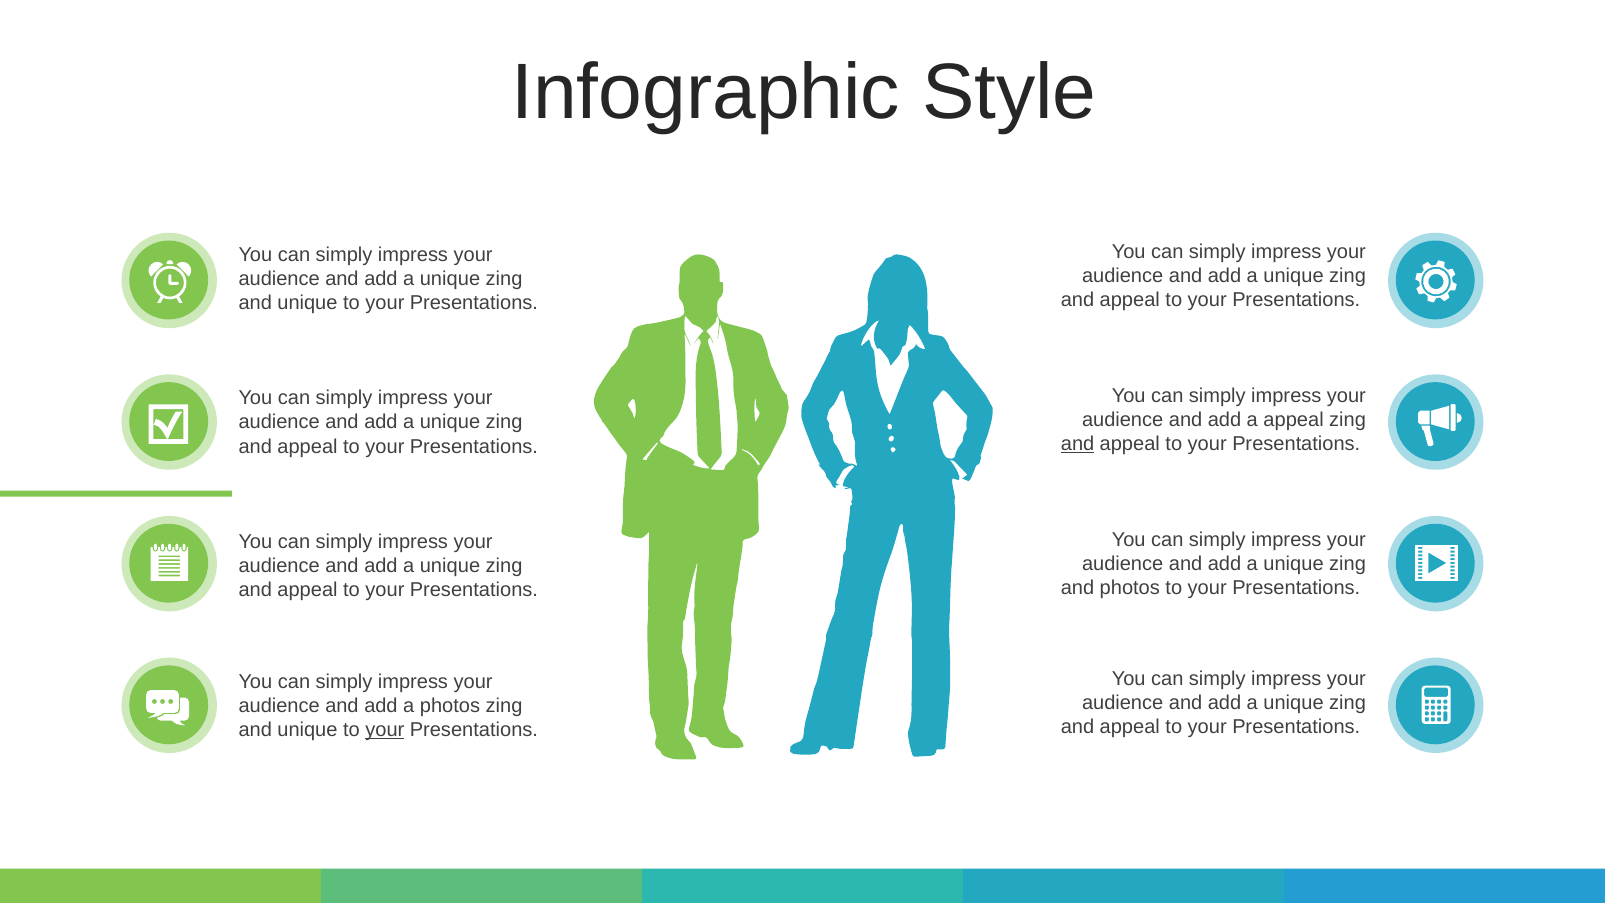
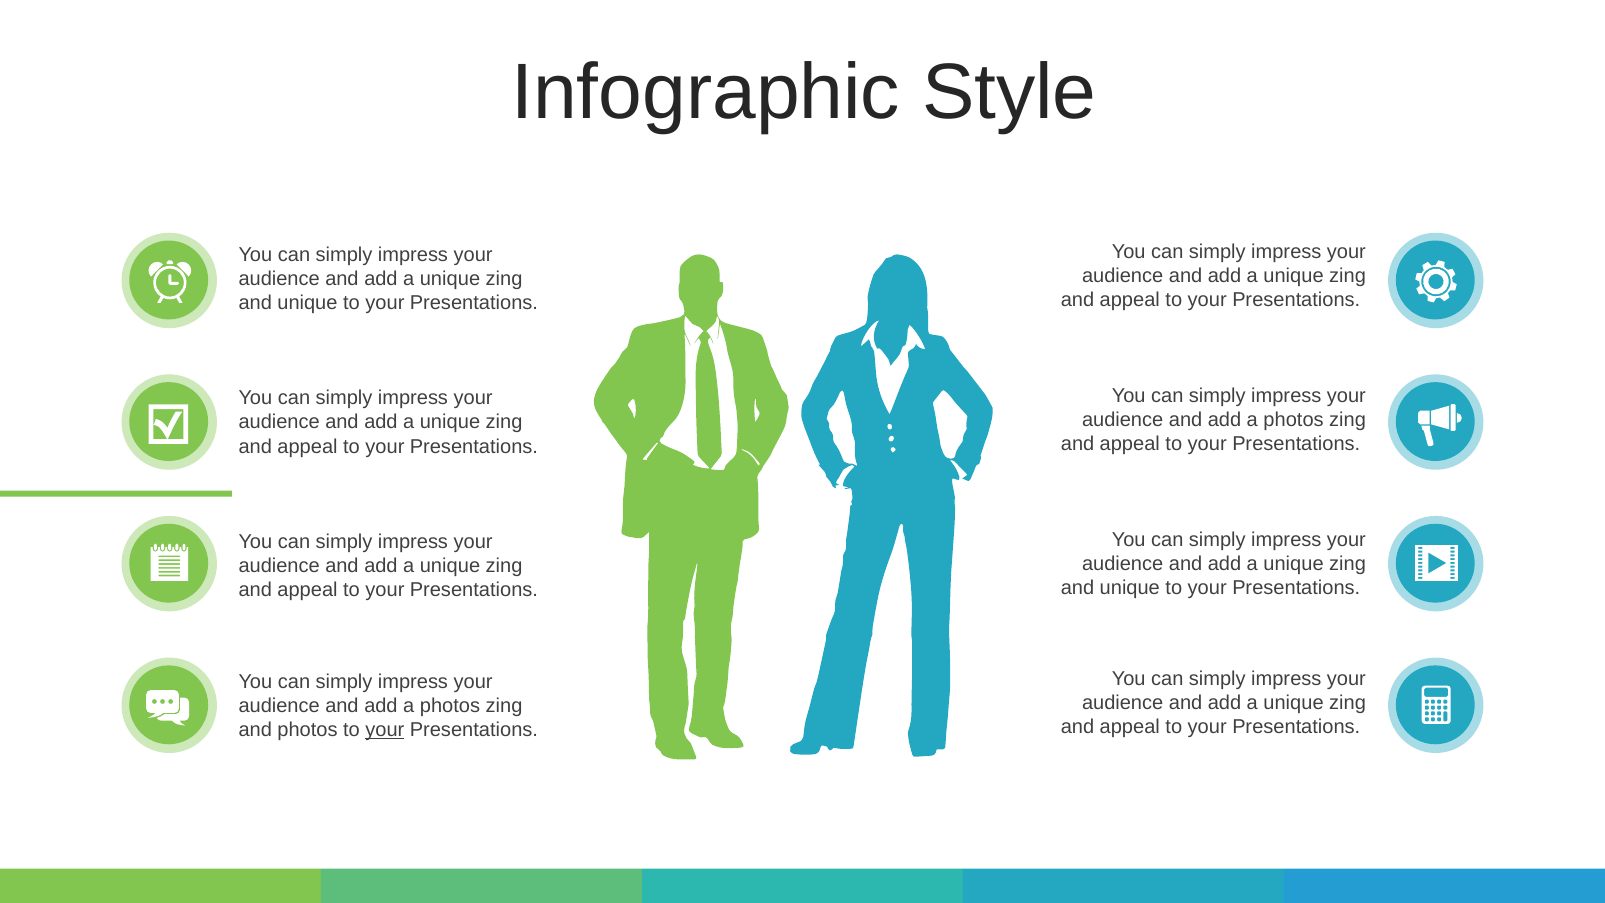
appeal at (1294, 420): appeal -> photos
and at (1078, 444) underline: present -> none
photos at (1130, 588): photos -> unique
unique at (307, 730): unique -> photos
